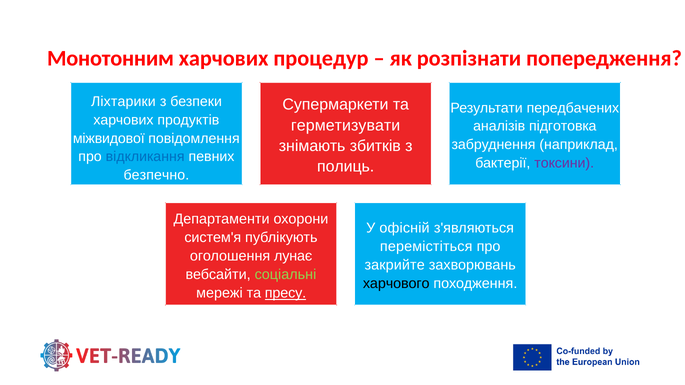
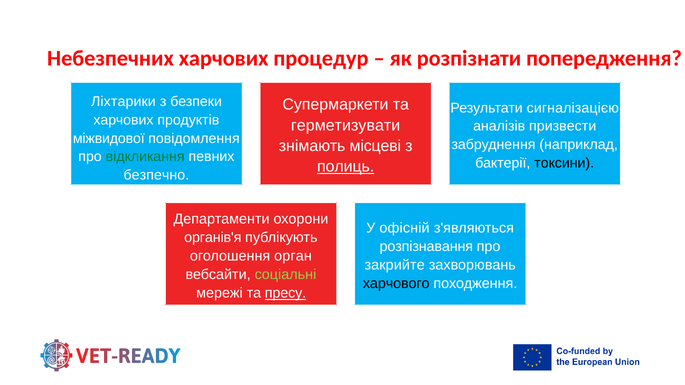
Монотонним: Монотонним -> Небезпечних
передбачених: передбачених -> сигналізацією
підготовка: підготовка -> призвести
збитків: збитків -> місцеві
відкликання colour: blue -> green
токсини colour: purple -> black
полиць underline: none -> present
систем'я: систем'я -> органів'я
перемістіться: перемістіться -> розпізнавання
лунає: лунає -> орган
